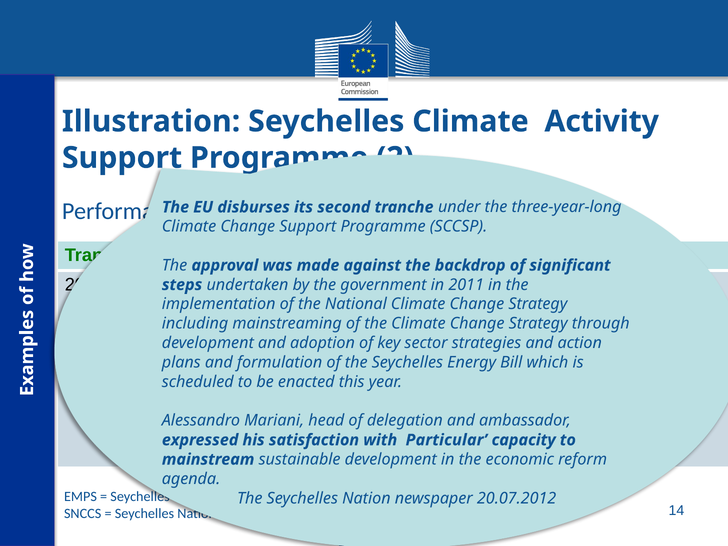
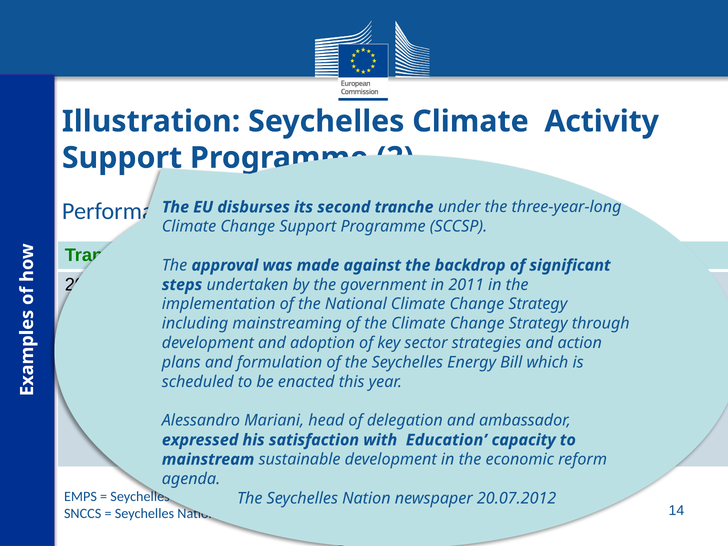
Particular: Particular -> Education
